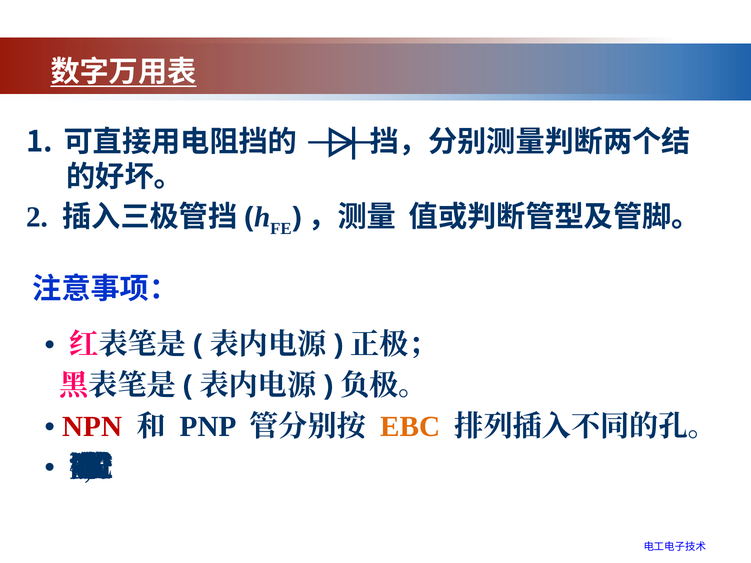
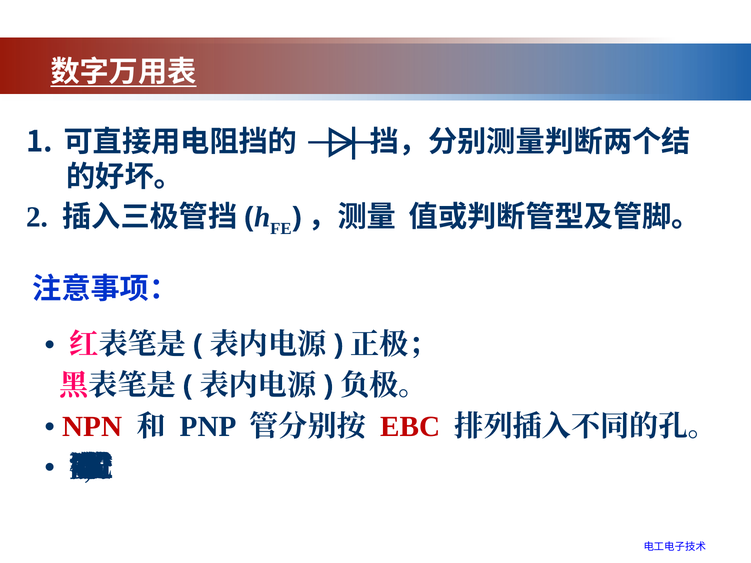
EBC colour: orange -> red
